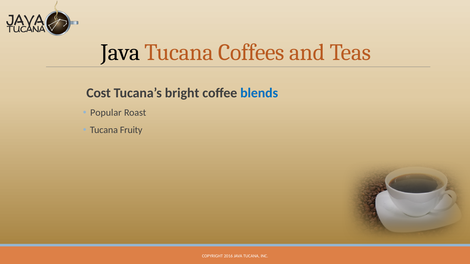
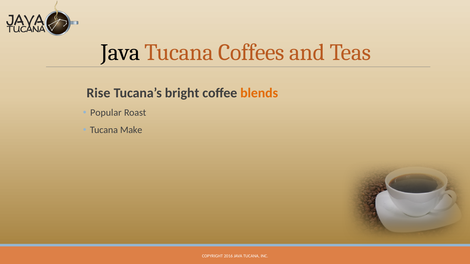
Cost: Cost -> Rise
blends colour: blue -> orange
Fruity: Fruity -> Make
